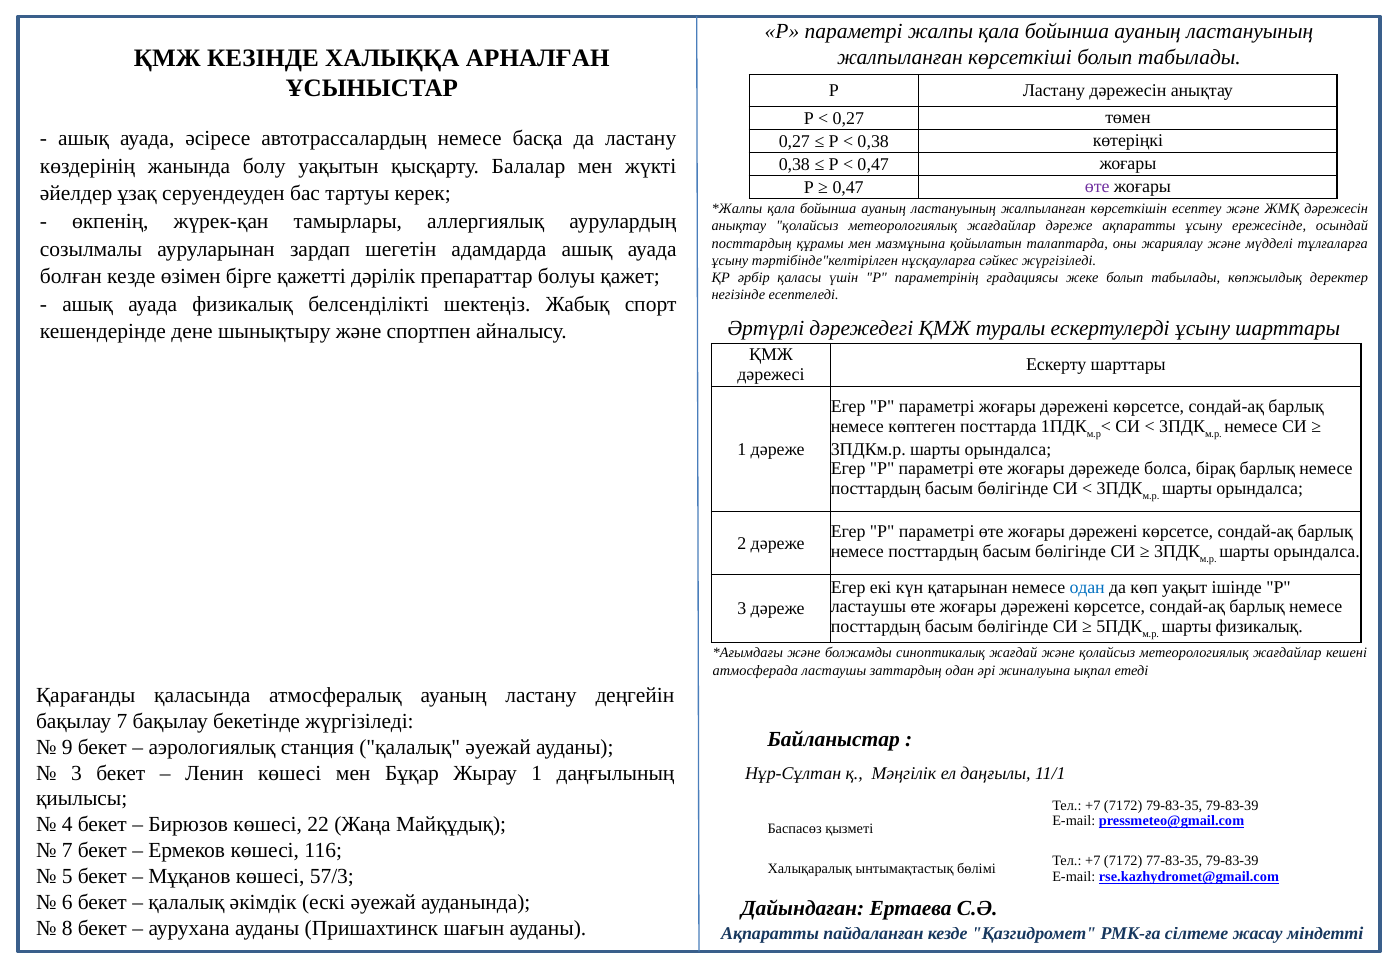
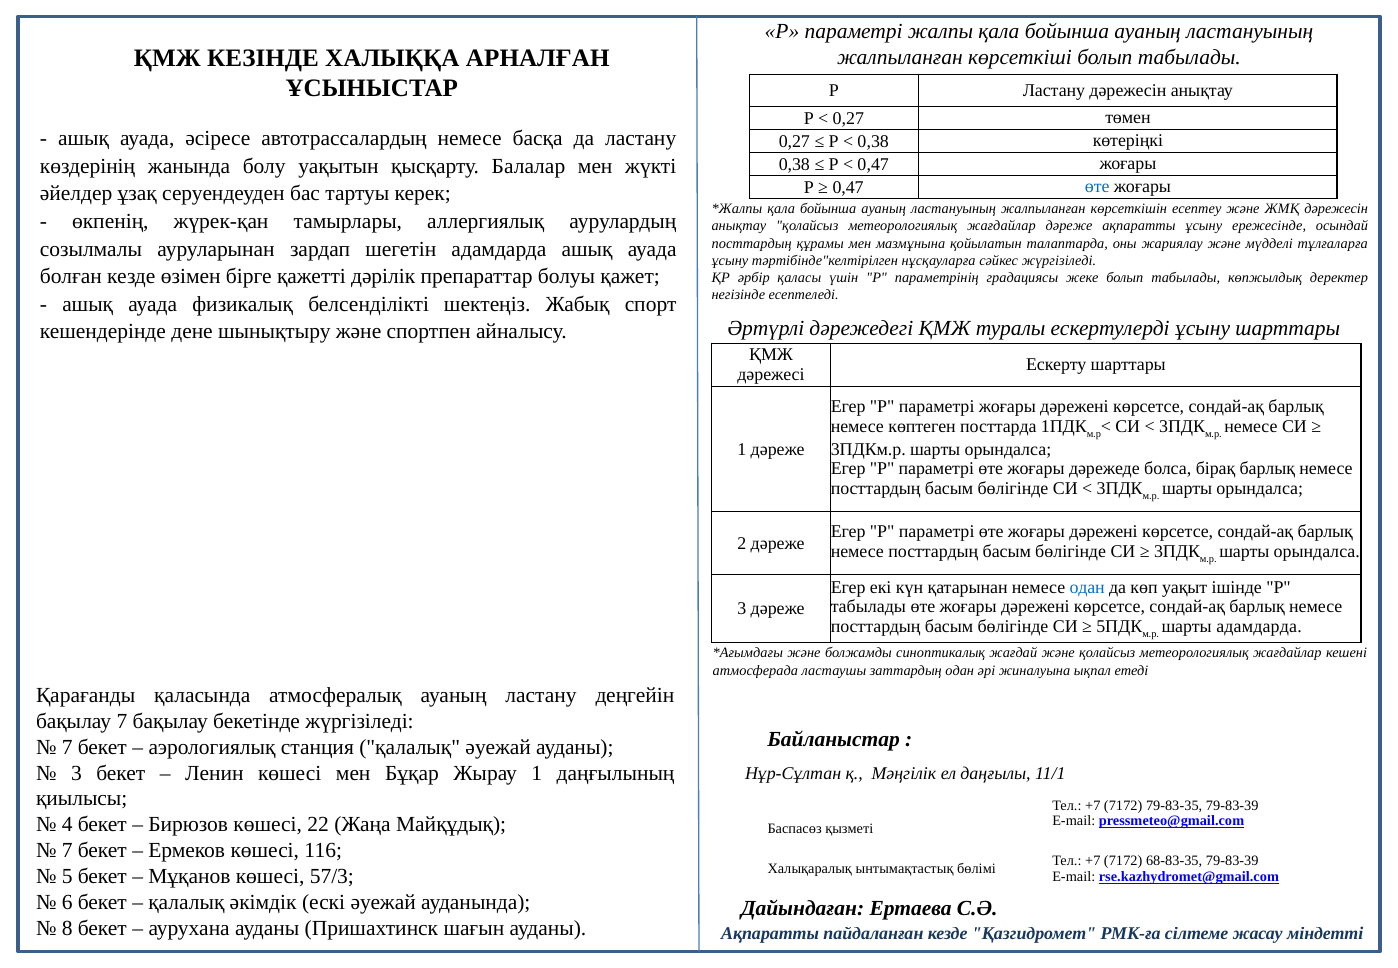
өте at (1097, 187) colour: purple -> blue
ластаушы at (868, 607): ластаушы -> табылады
шарты физикалық: физикалық -> адамдарда
9 at (67, 747): 9 -> 7
77-83-35: 77-83-35 -> 68-83-35
